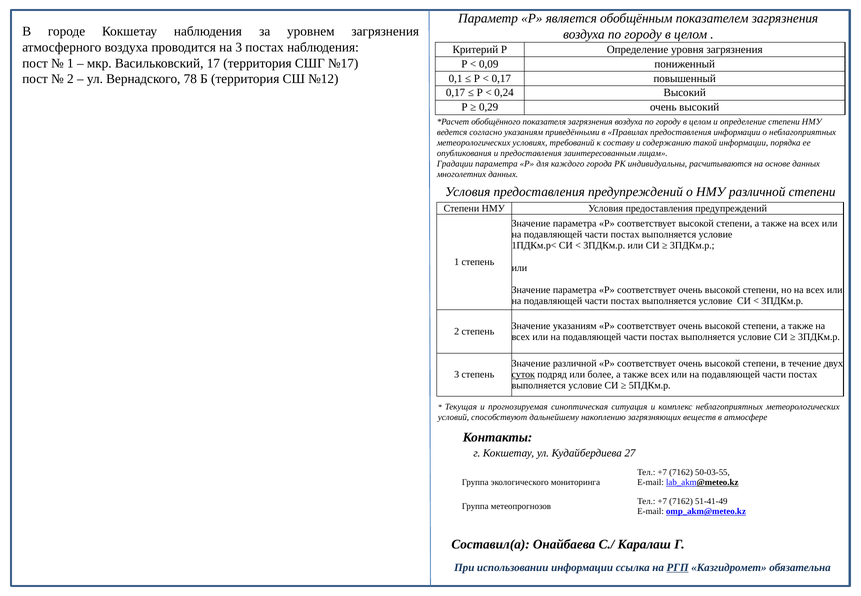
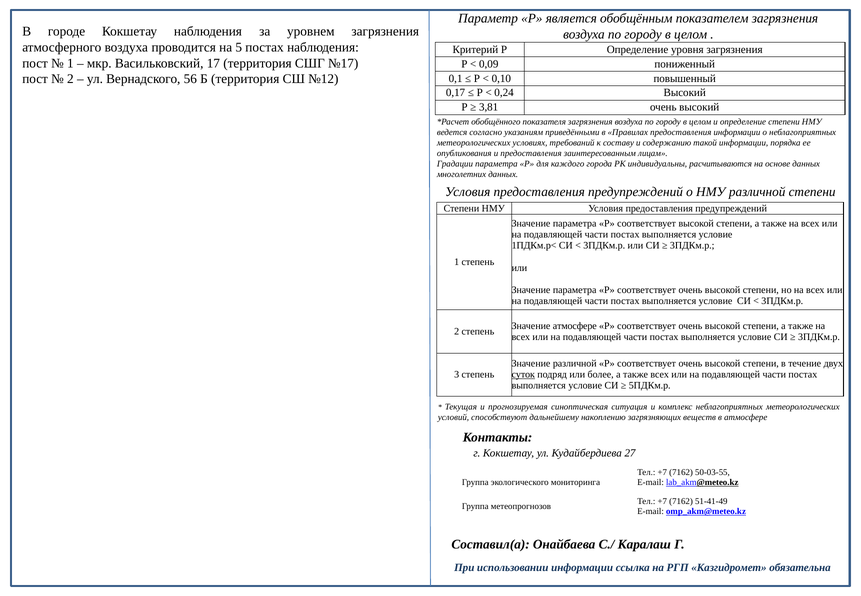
на 3: 3 -> 5
78: 78 -> 56
0,17 at (501, 78): 0,17 -> 0,10
0,29: 0,29 -> 3,81
Значение указаниям: указаниям -> атмосфере
РГП underline: present -> none
